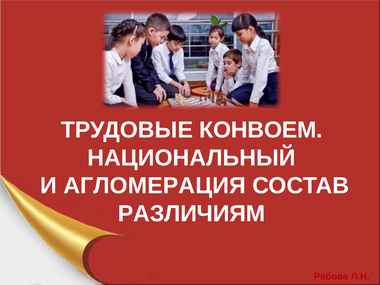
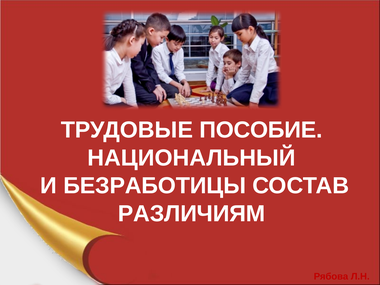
КОНВОЕМ: КОНВОЕМ -> ПОСОБИЕ
АГЛОМЕРАЦИЯ: АГЛОМЕРАЦИЯ -> БЕЗРАБОТИЦЫ
